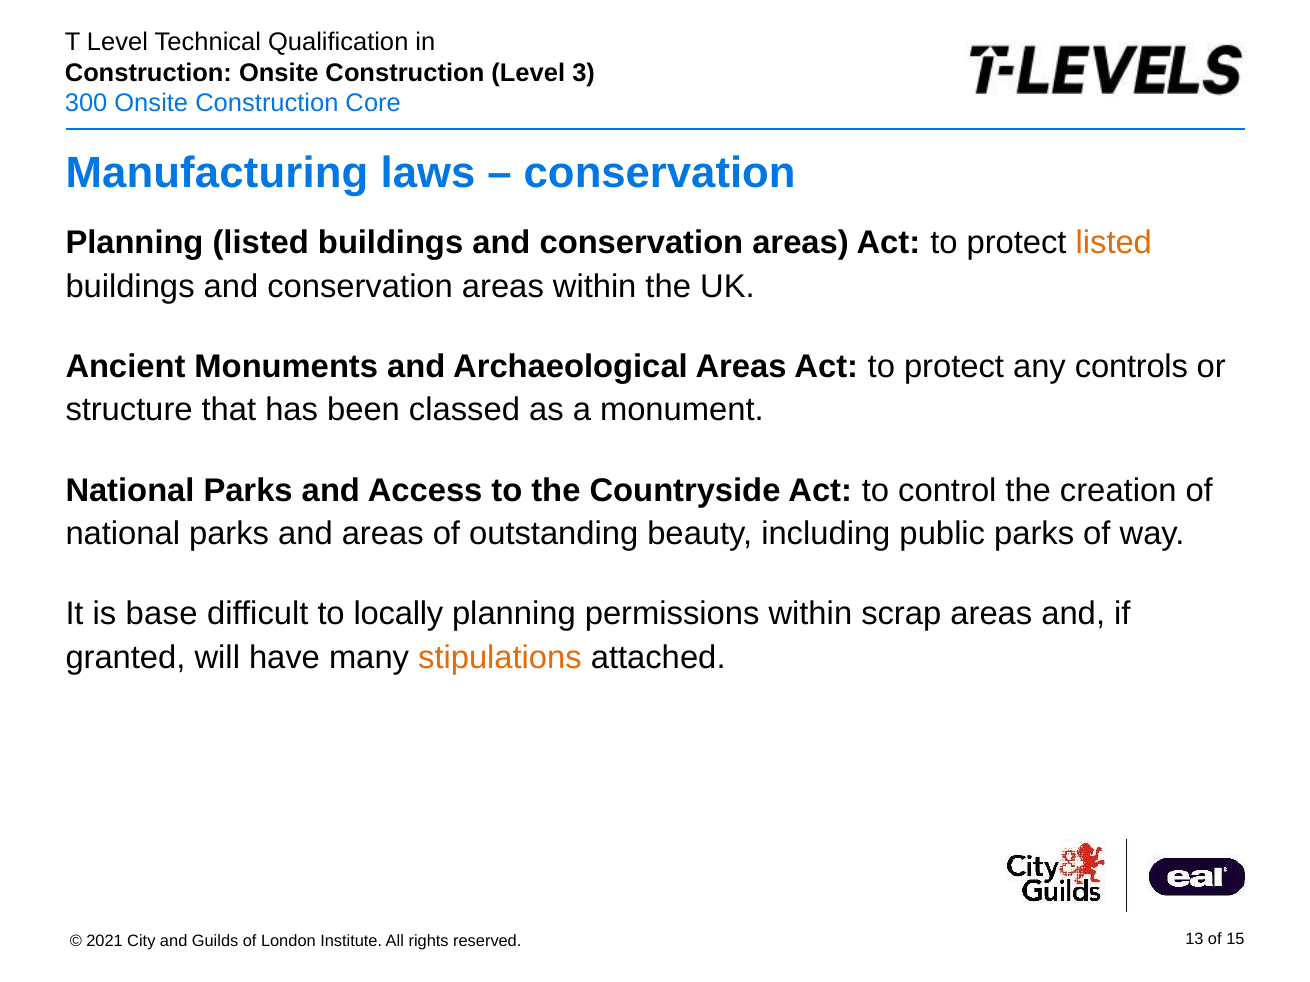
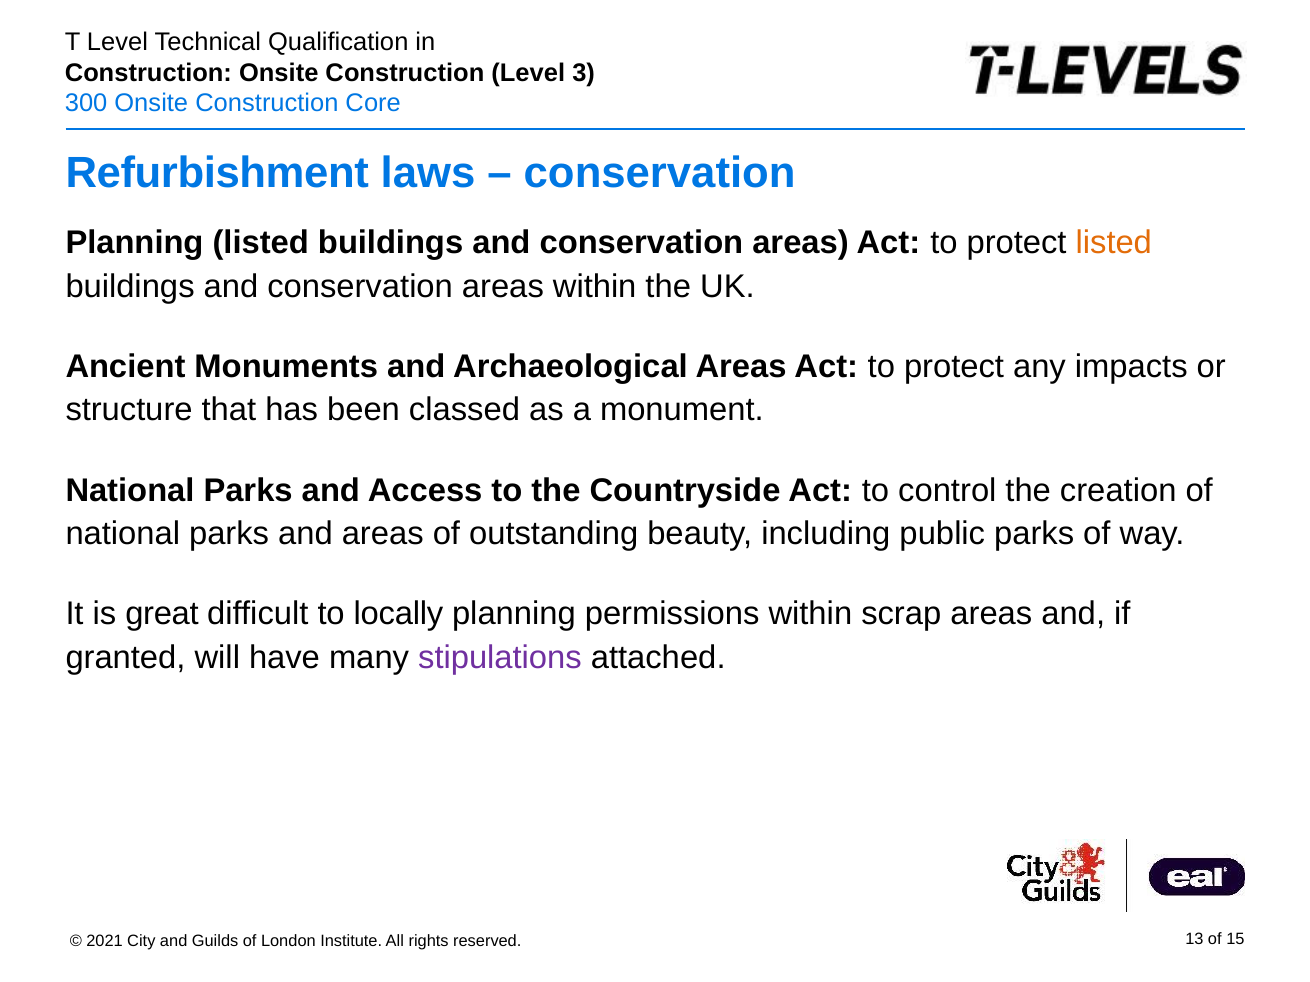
Manufacturing: Manufacturing -> Refurbishment
controls: controls -> impacts
base: base -> great
stipulations colour: orange -> purple
